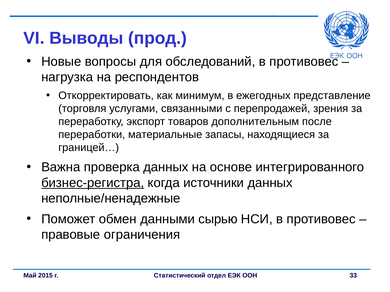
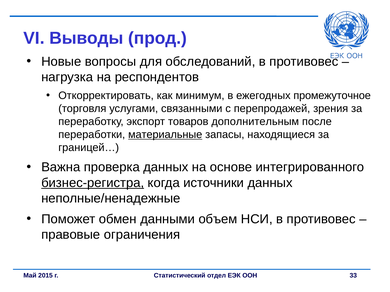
представление: представление -> промежуточное
материальные underline: none -> present
сырью: сырью -> объем
